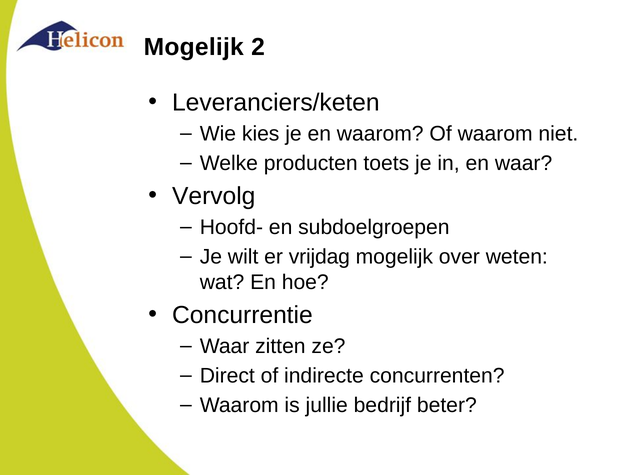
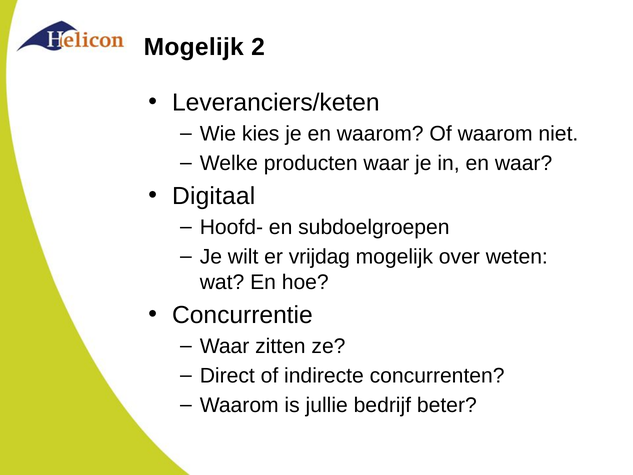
producten toets: toets -> waar
Vervolg: Vervolg -> Digitaal
